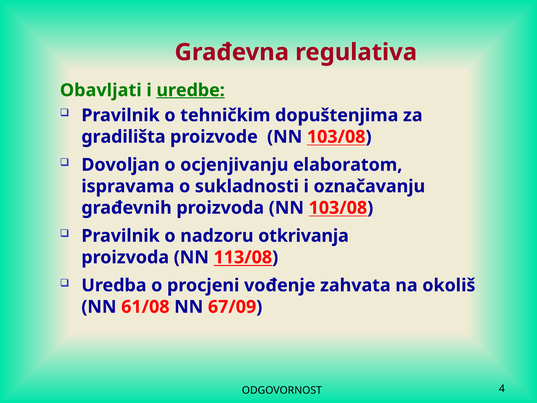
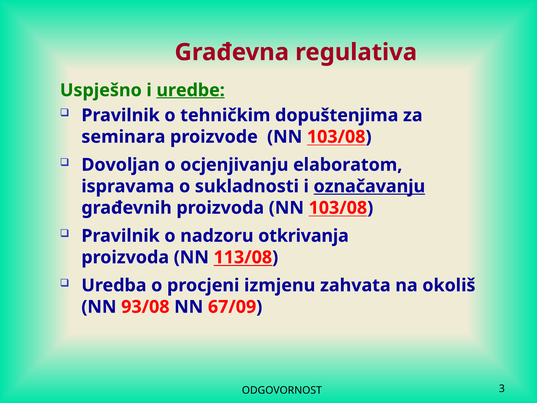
Obavljati: Obavljati -> Uspješno
gradilišta: gradilišta -> seminara
označavanju underline: none -> present
vođenje: vođenje -> izmjenu
61/08: 61/08 -> 93/08
4: 4 -> 3
